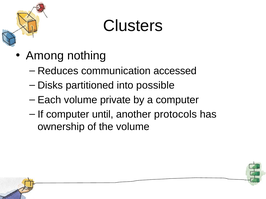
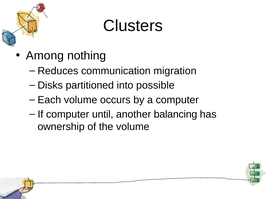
accessed: accessed -> migration
private: private -> occurs
protocols: protocols -> balancing
